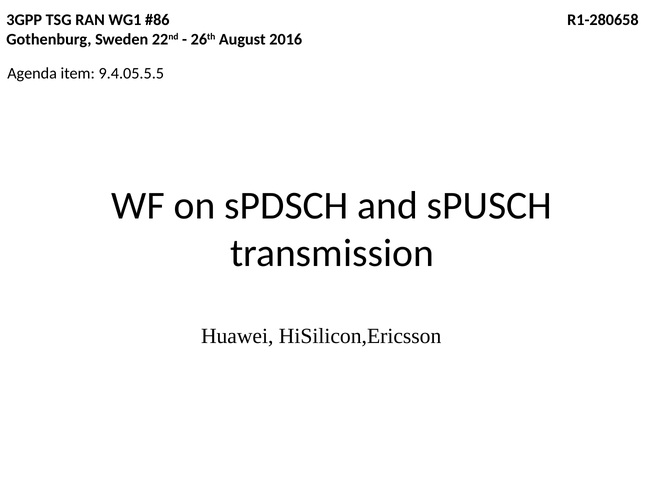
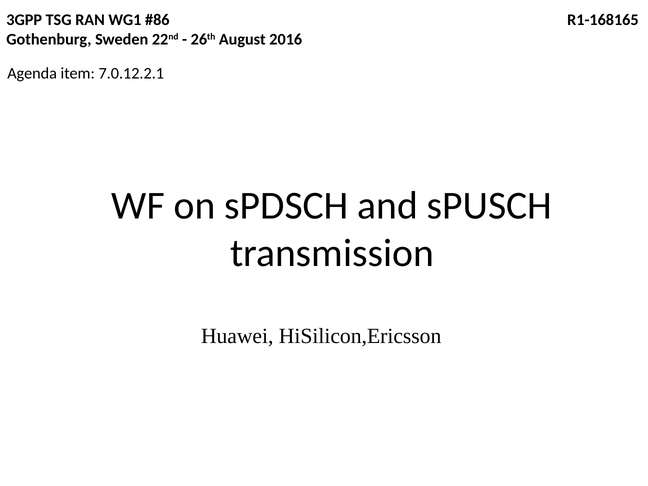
R1-280658: R1-280658 -> R1-168165
9.4.05.5.5: 9.4.05.5.5 -> 7.0.12.2.1
